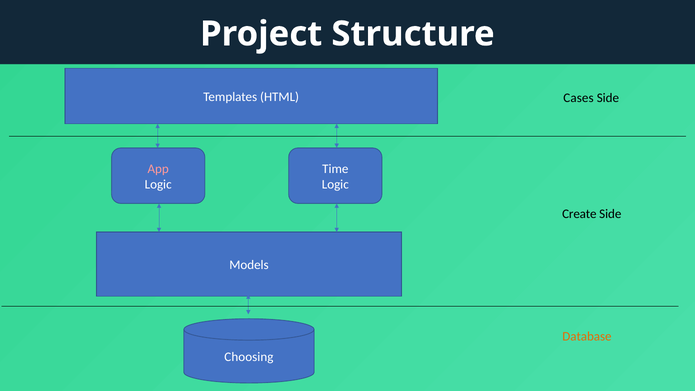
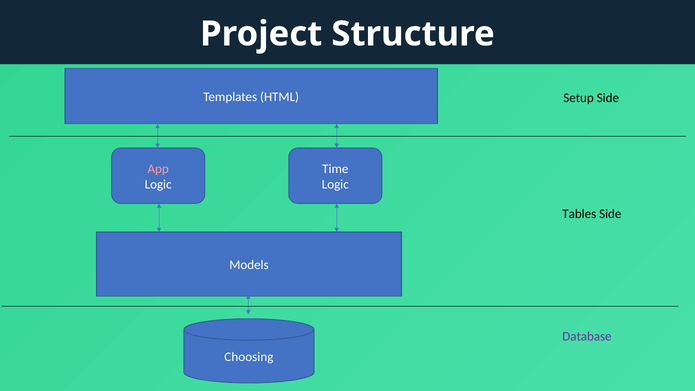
Cases: Cases -> Setup
Create: Create -> Tables
Database colour: orange -> purple
